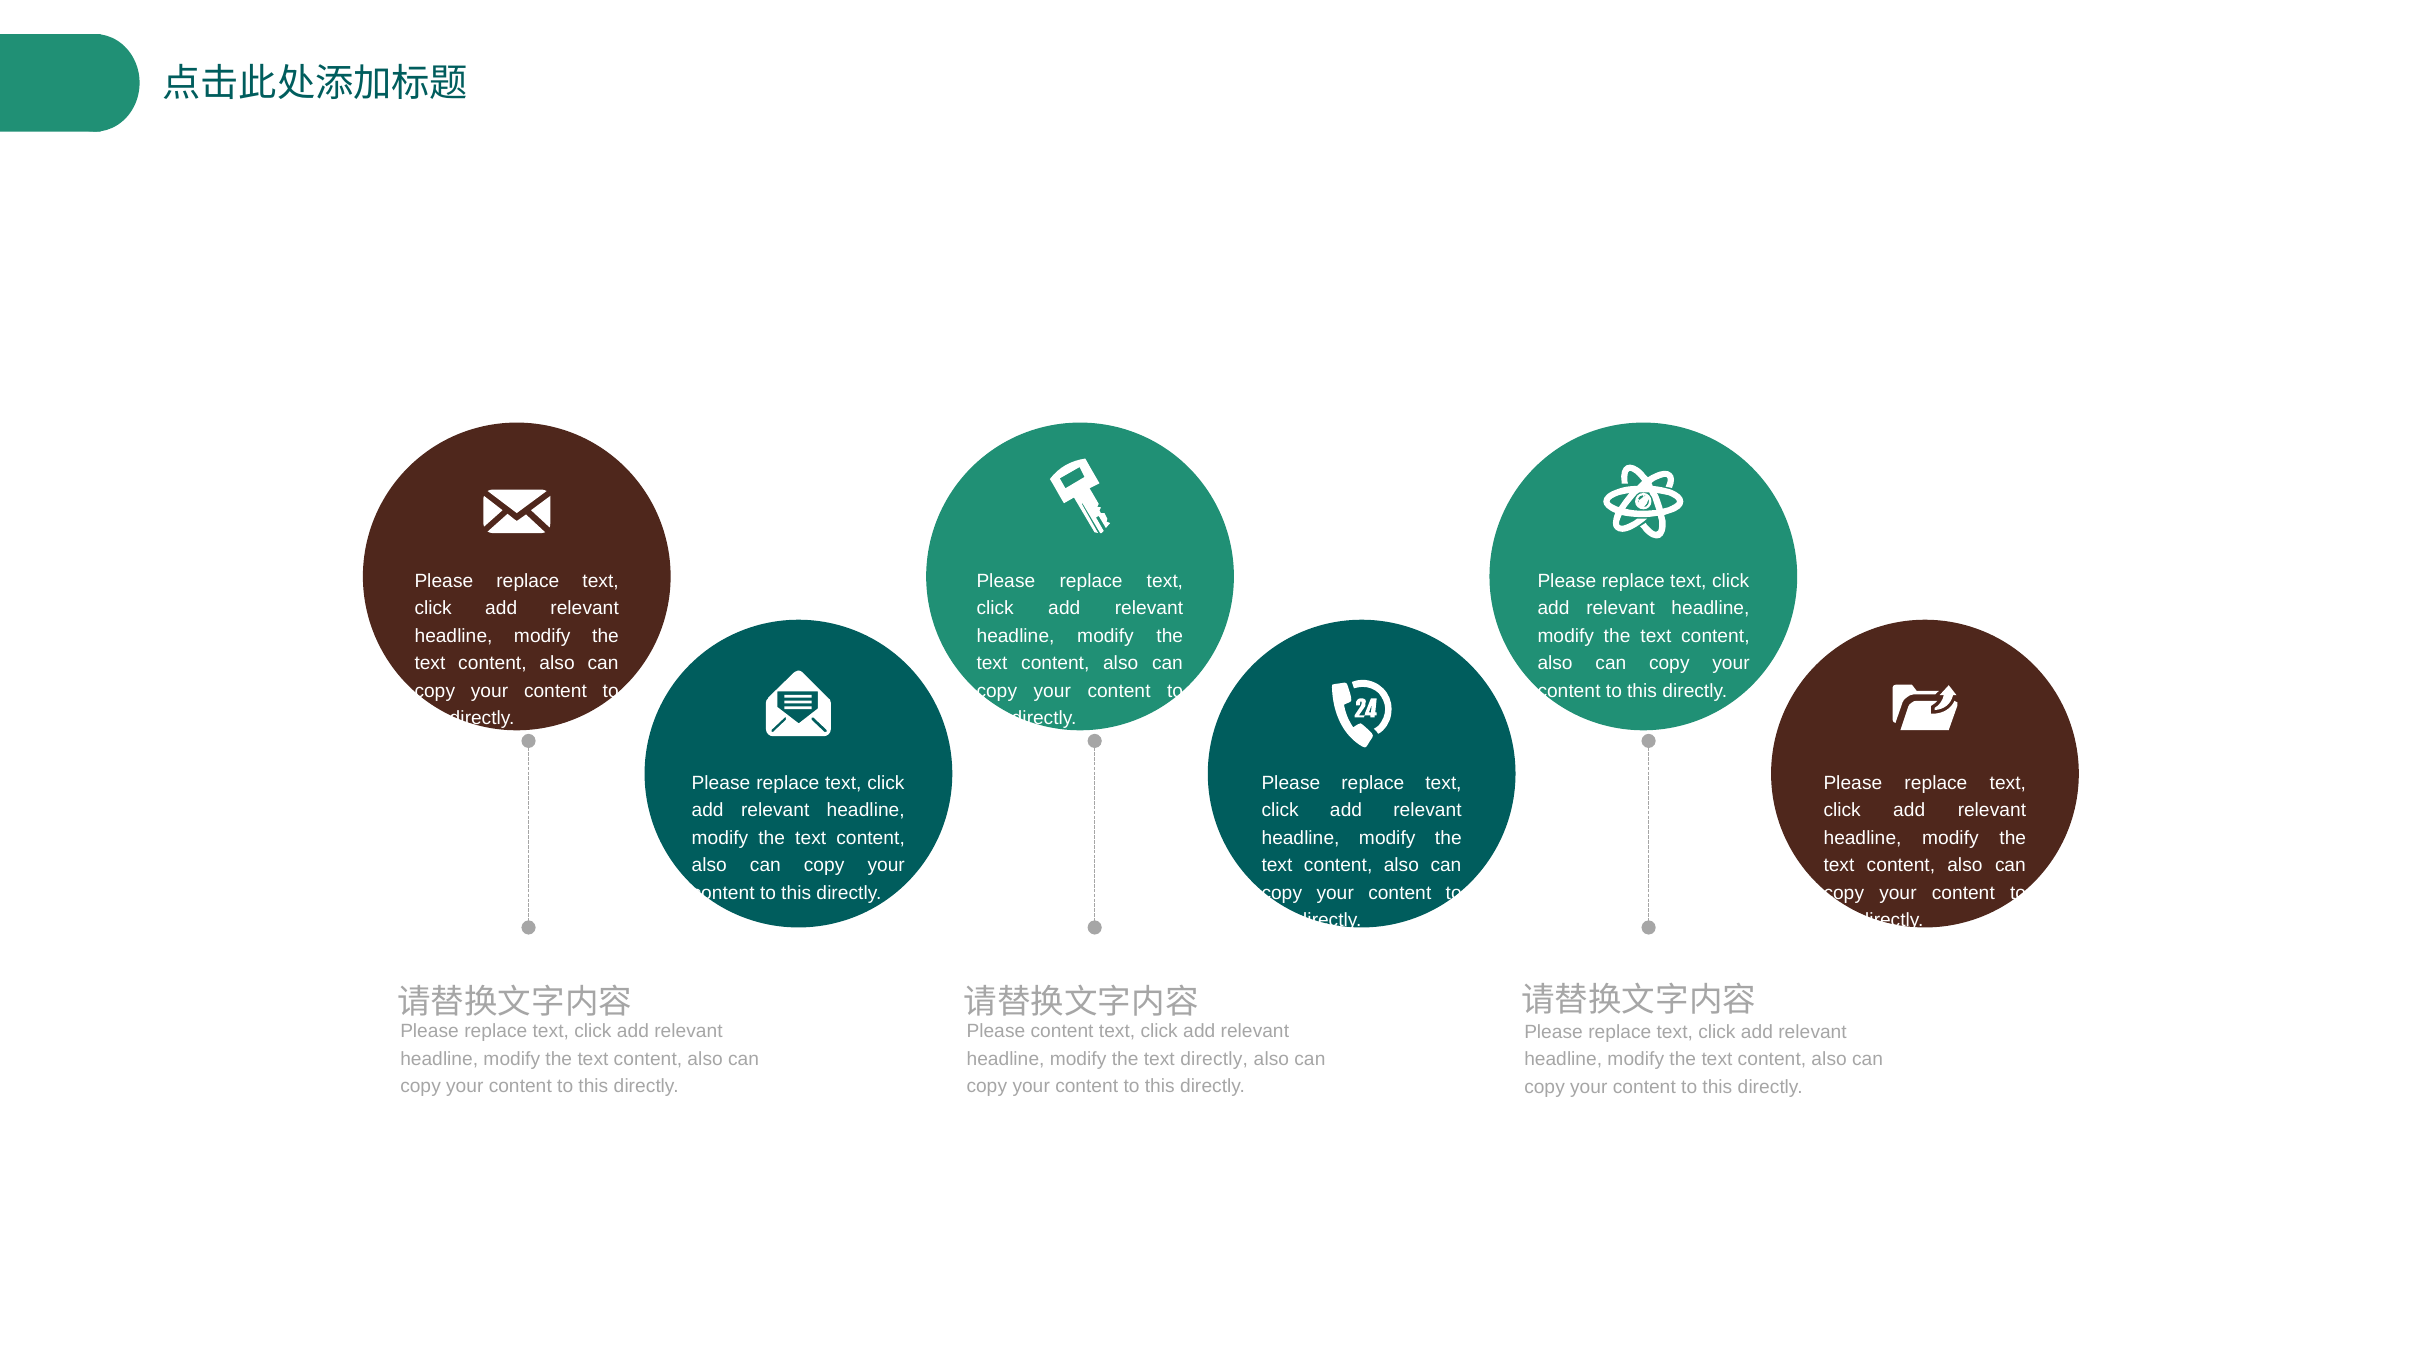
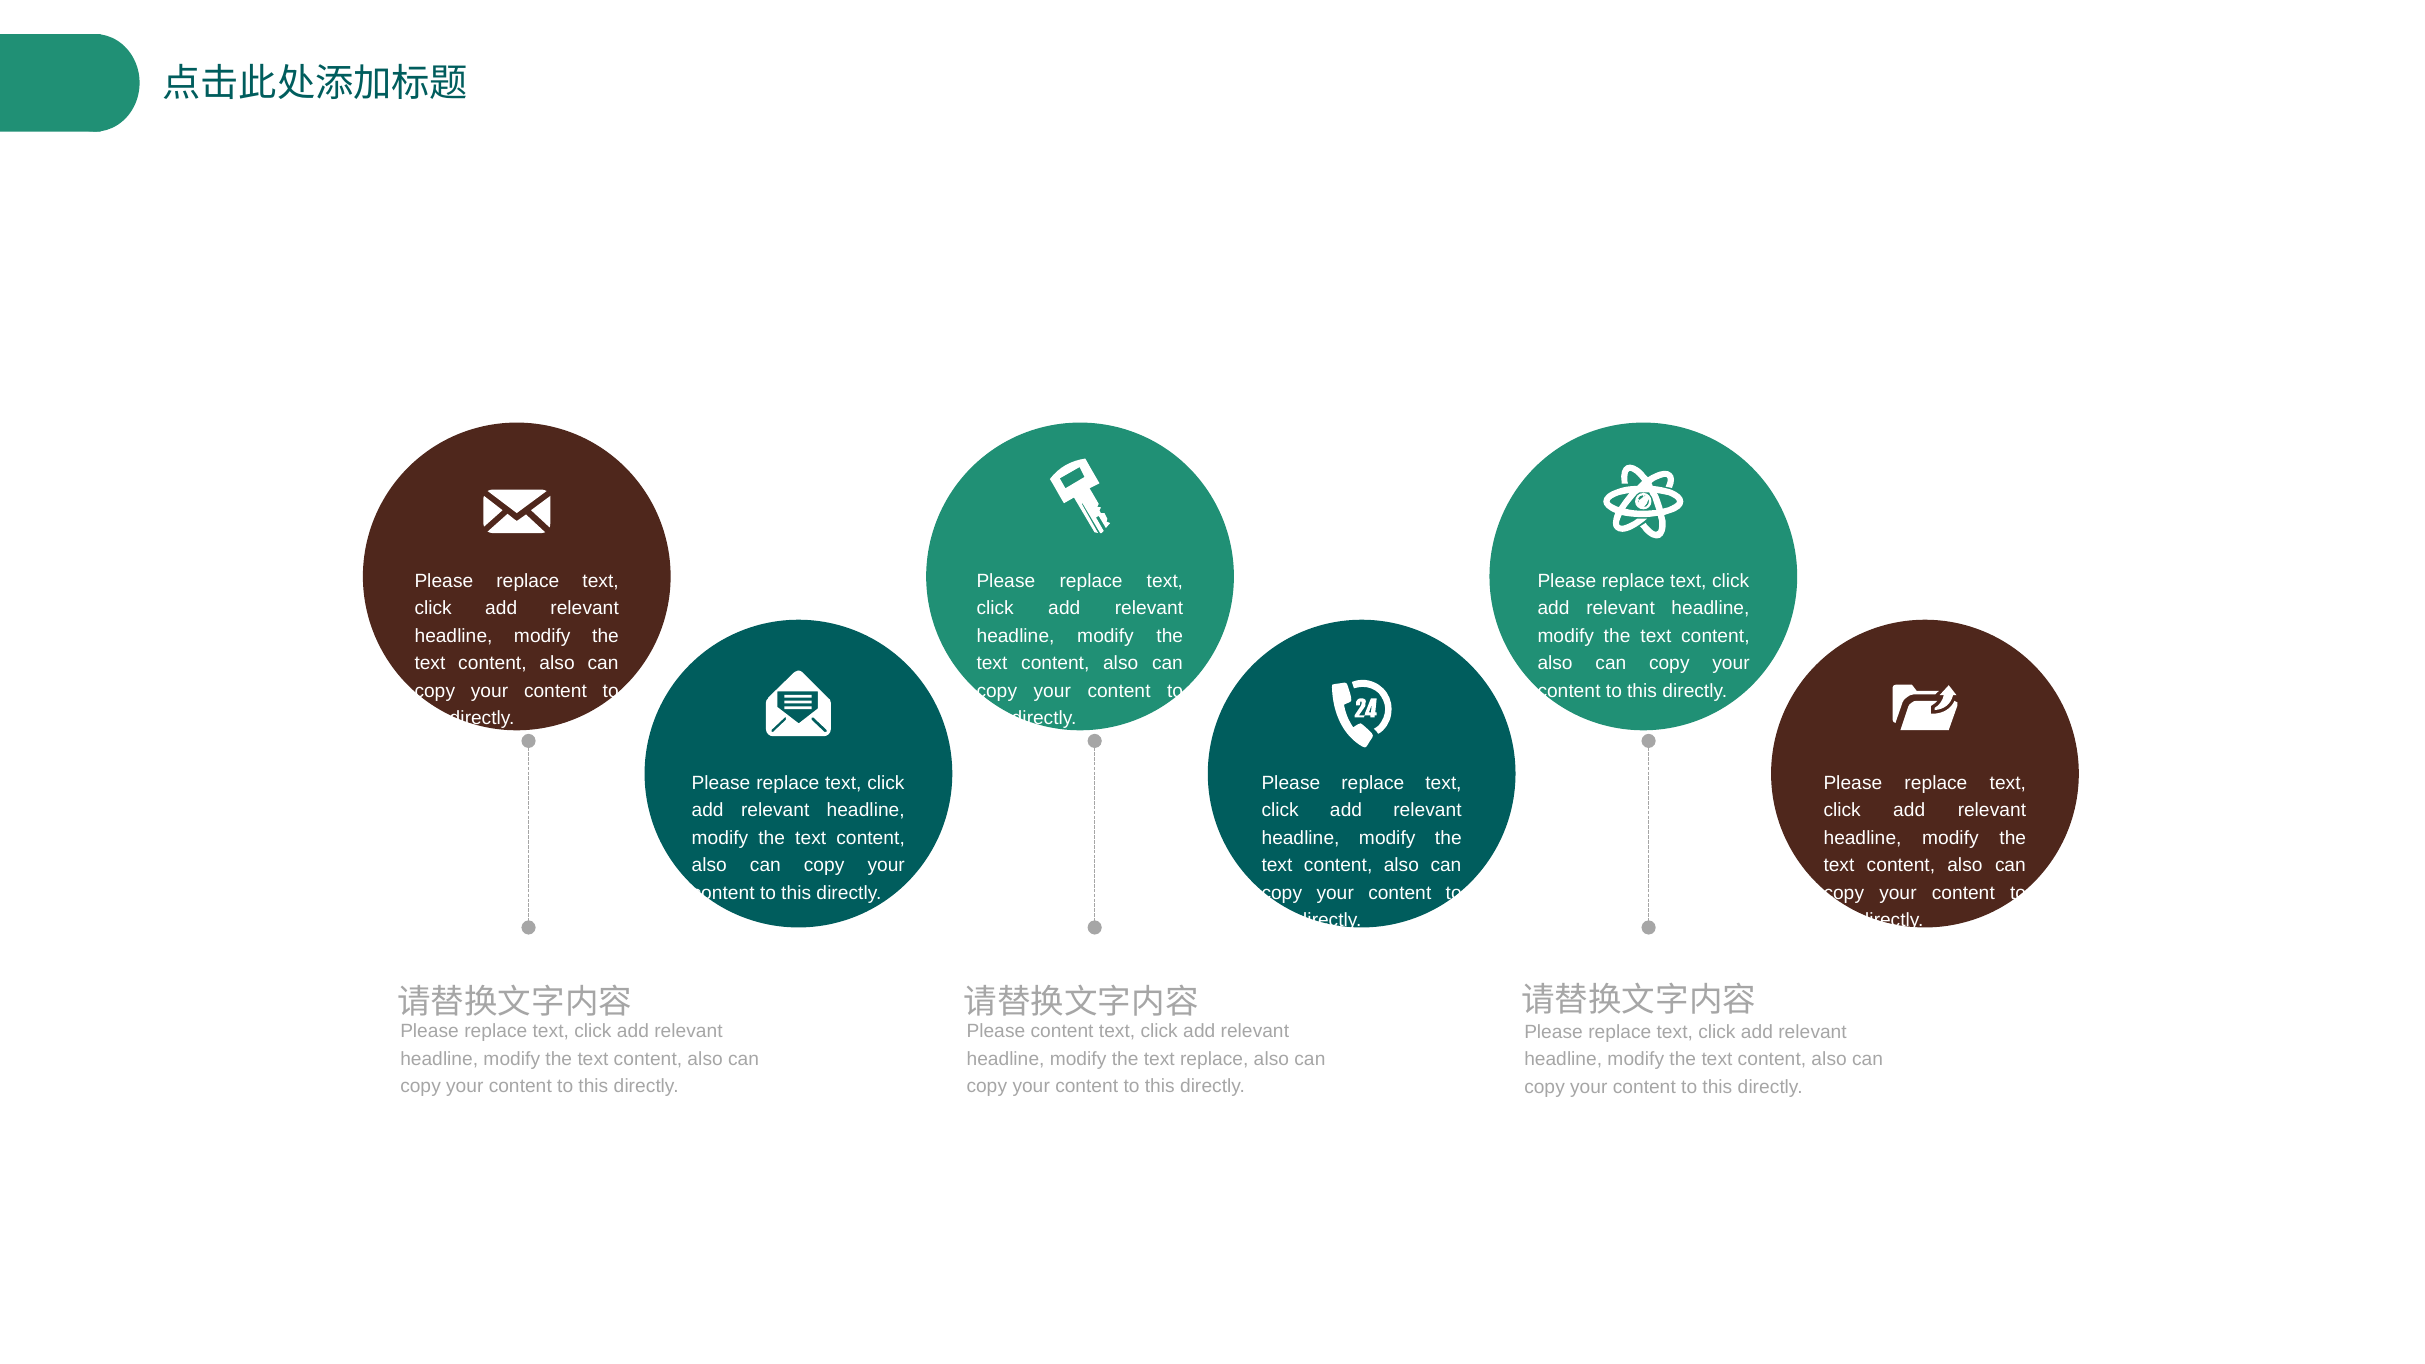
text directly: directly -> replace
